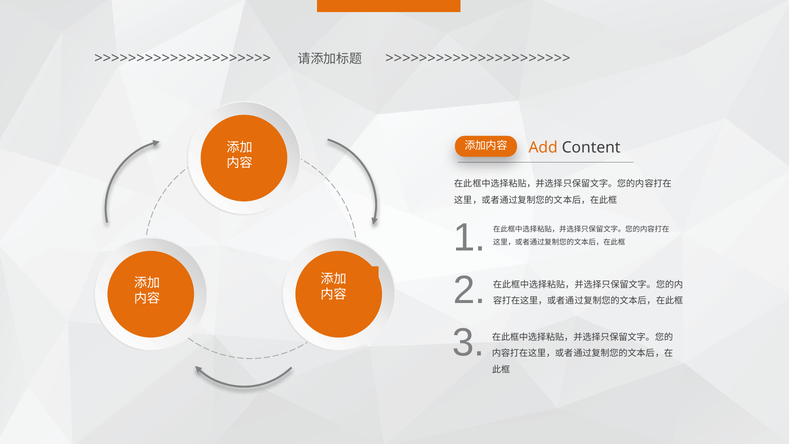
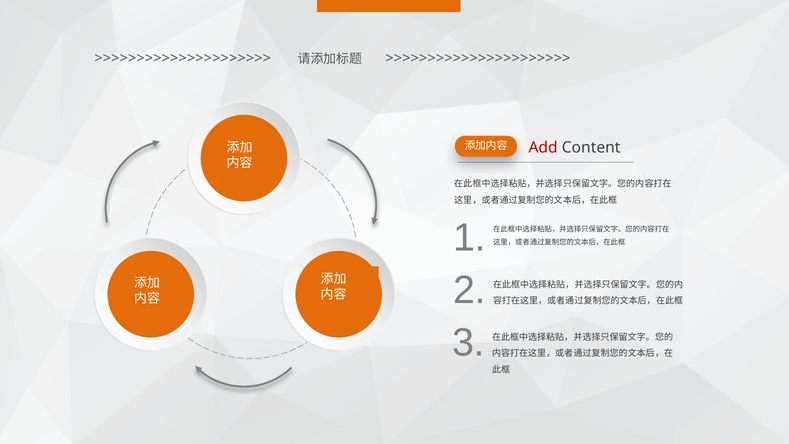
Add colour: orange -> red
